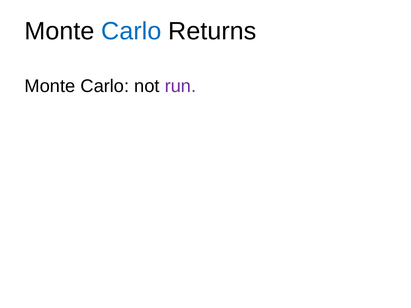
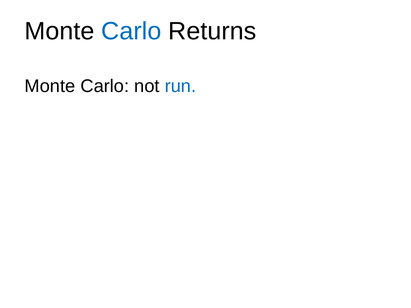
run colour: purple -> blue
